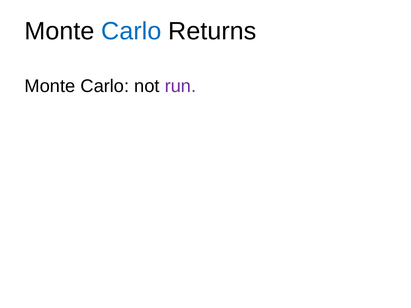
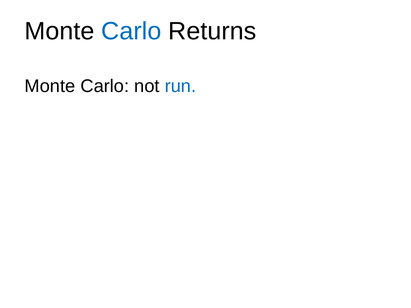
run colour: purple -> blue
